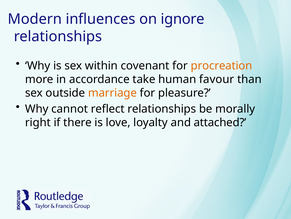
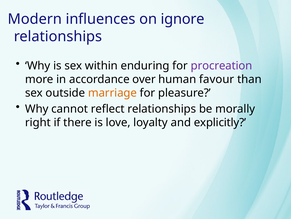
covenant: covenant -> enduring
procreation colour: orange -> purple
take: take -> over
attached: attached -> explicitly
